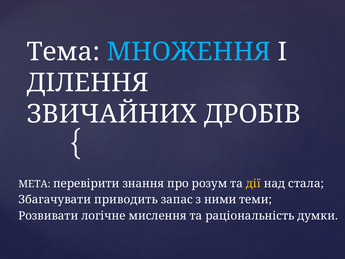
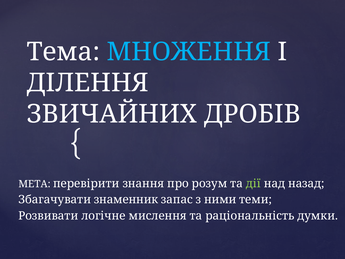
дії colour: yellow -> light green
стала: стала -> назад
приводить: приводить -> знаменник
